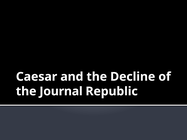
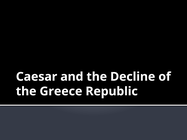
Journal: Journal -> Greece
